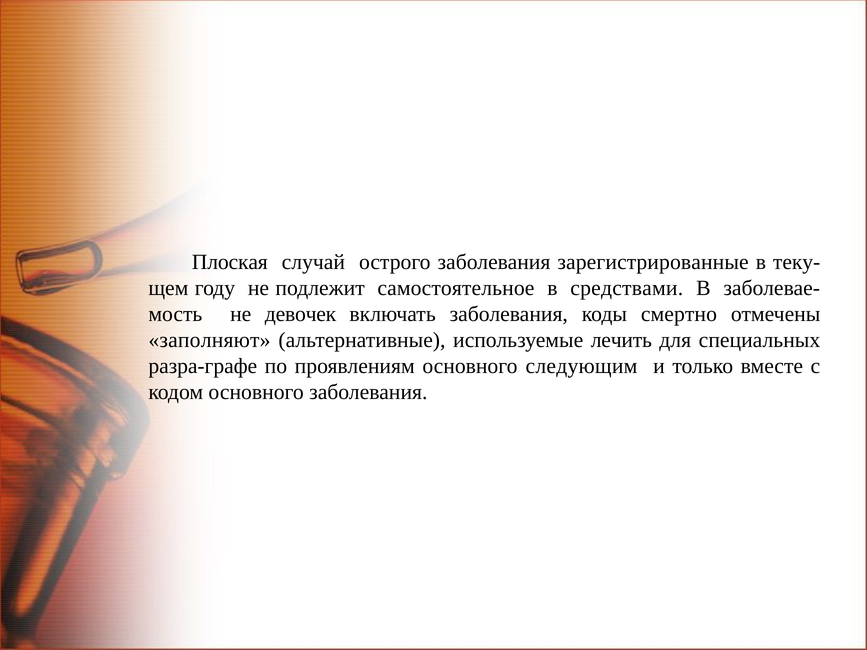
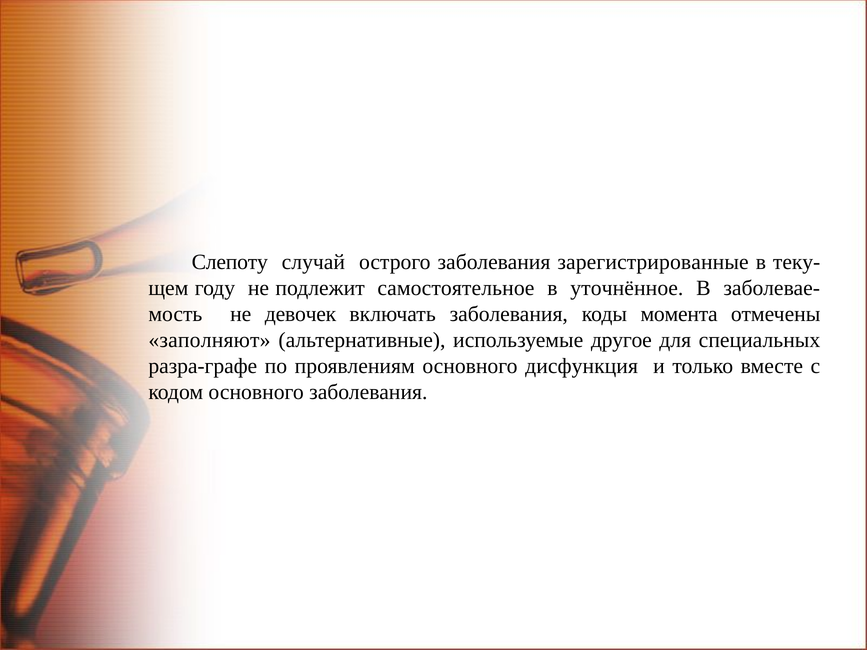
Плоская: Плоская -> Слепоту
средствами: средствами -> уточнённое
смертно: смертно -> момента
лечить: лечить -> другое
следующим: следующим -> дисфункция
